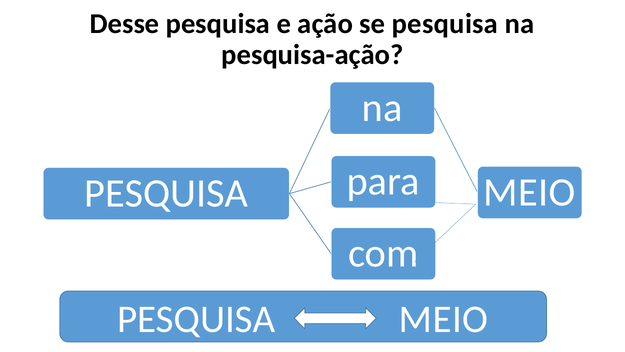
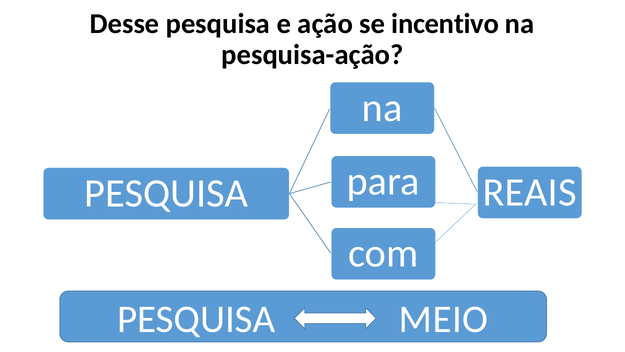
se pesquisa: pesquisa -> incentivo
MEIO at (530, 192): MEIO -> REAIS
